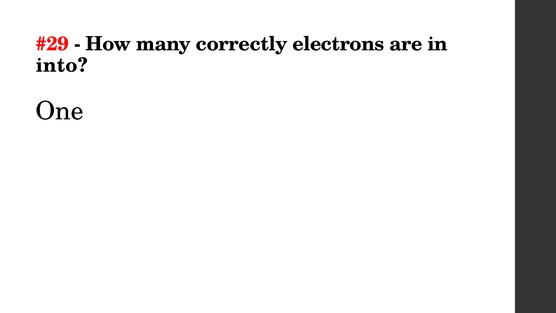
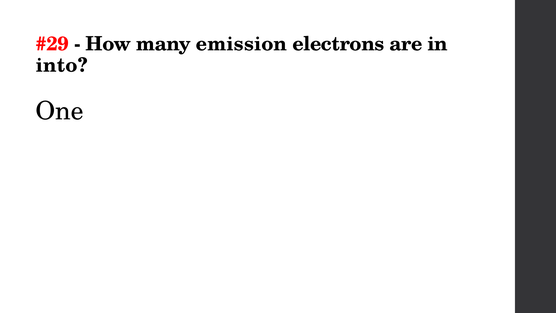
correctly: correctly -> emission
